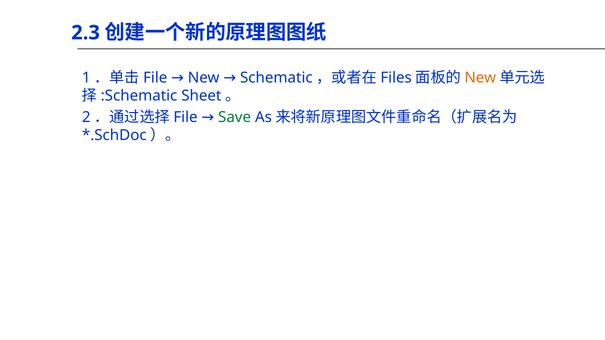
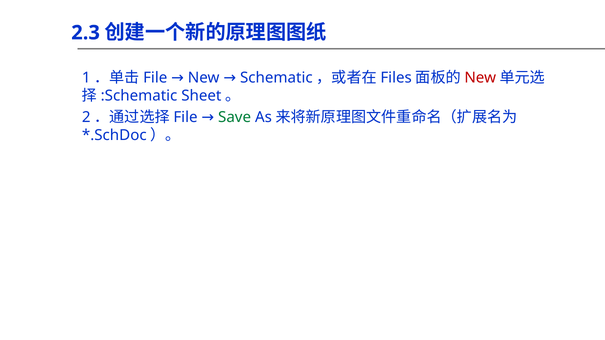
New at (480, 78) colour: orange -> red
